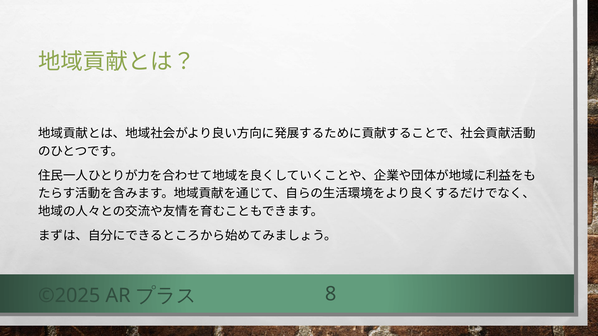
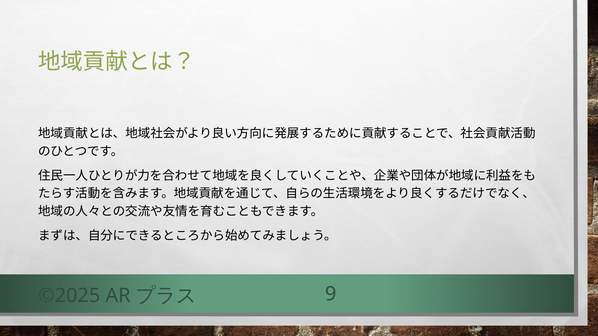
8: 8 -> 9
